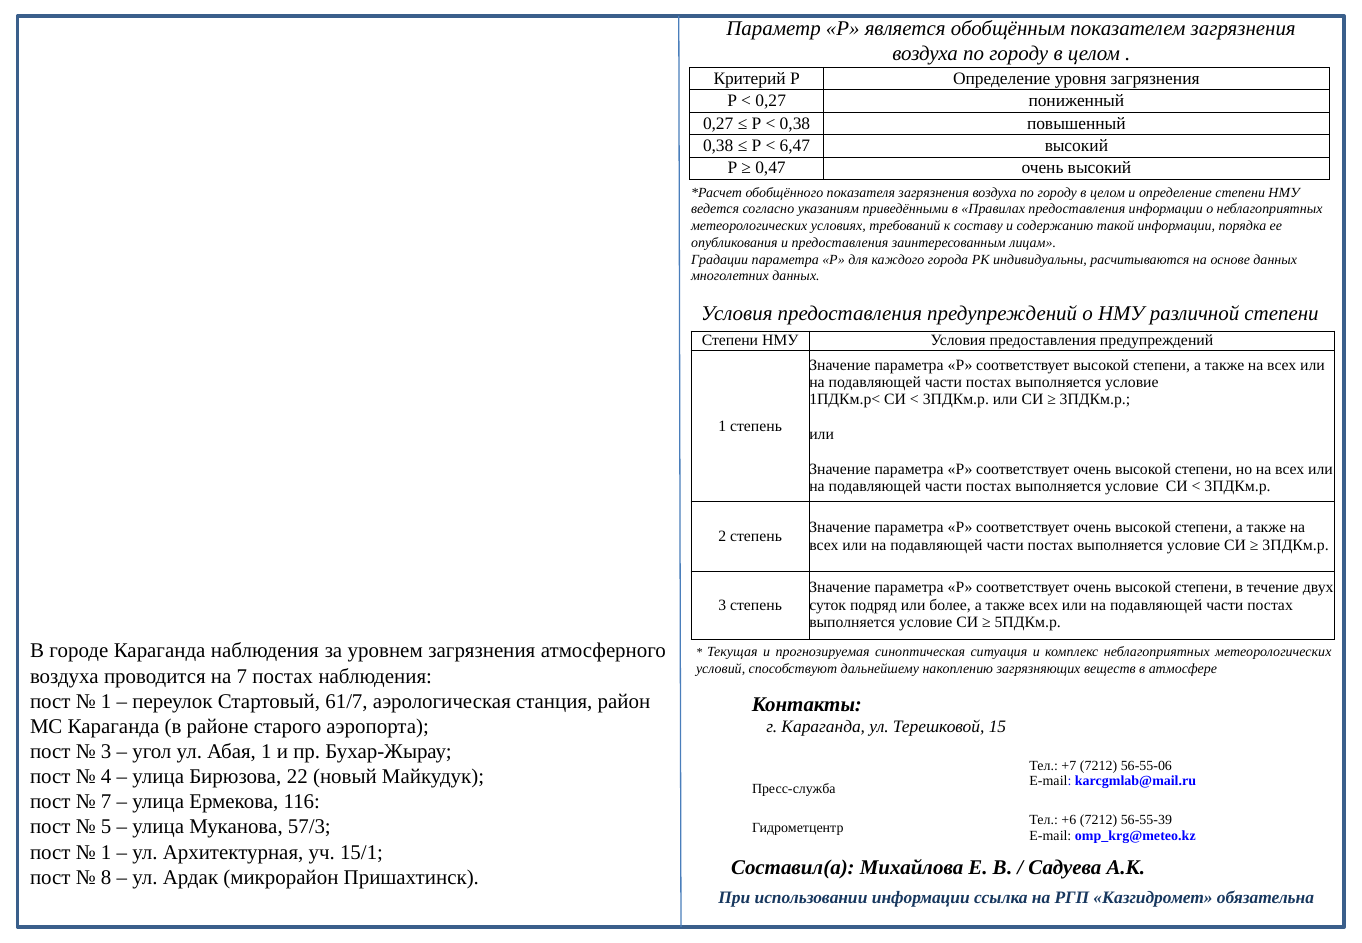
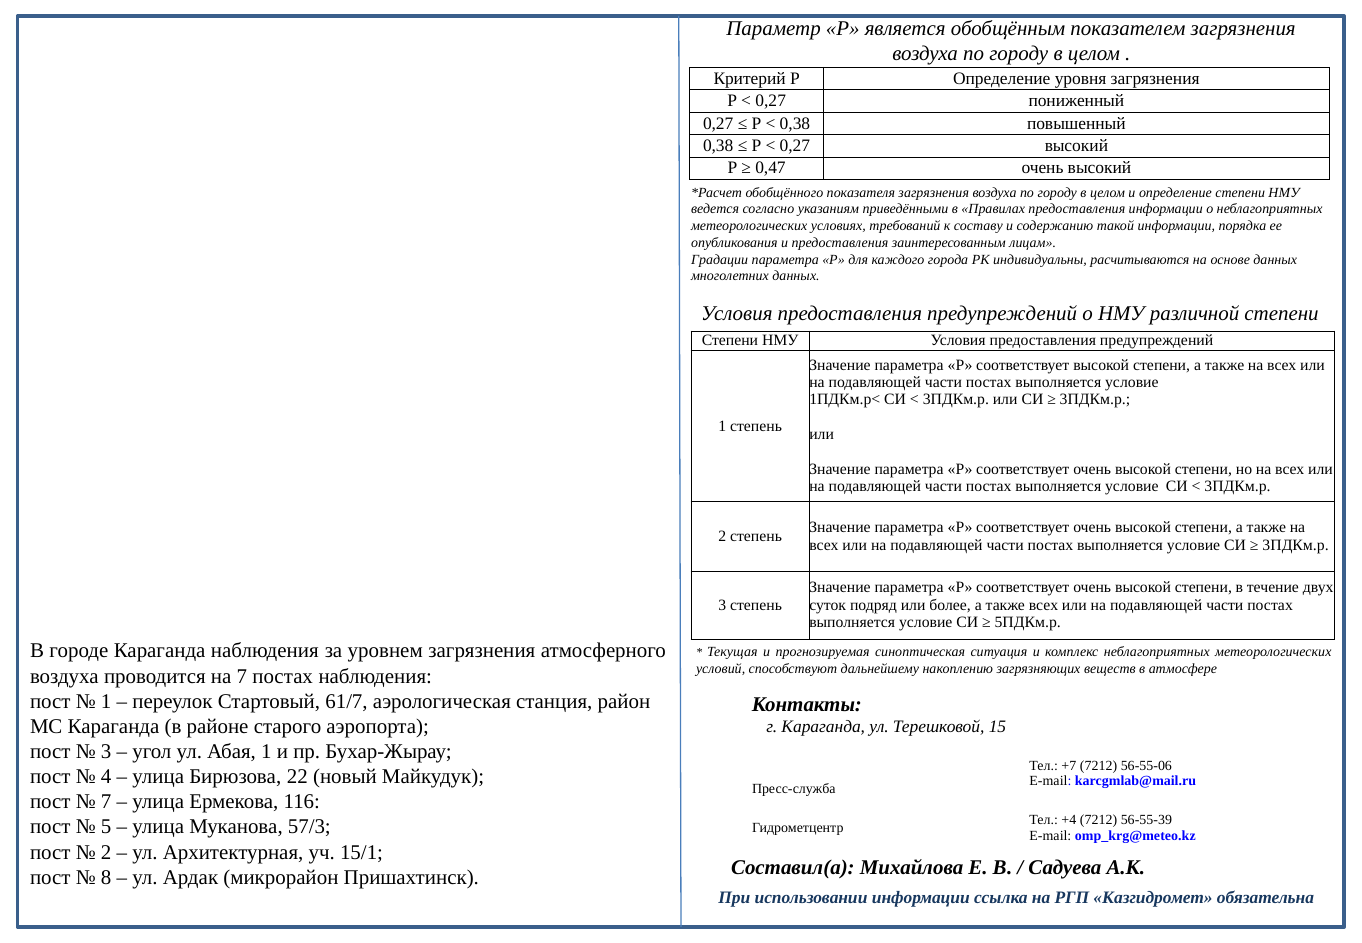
6,47 at (795, 146): 6,47 -> 0,27
+6: +6 -> +4
1 at (106, 852): 1 -> 2
